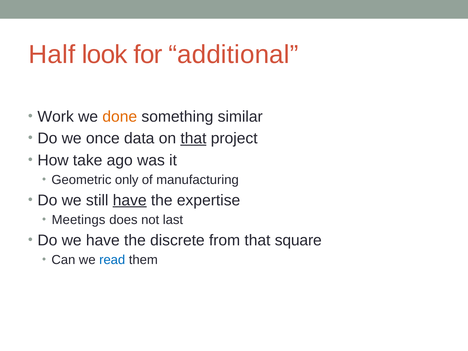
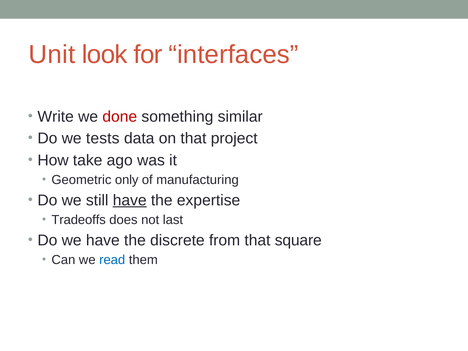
Half: Half -> Unit
additional: additional -> interfaces
Work: Work -> Write
done colour: orange -> red
once: once -> tests
that at (193, 138) underline: present -> none
Meetings: Meetings -> Tradeoffs
